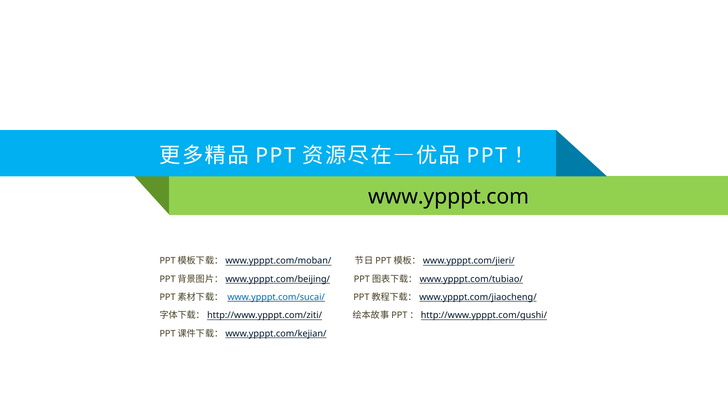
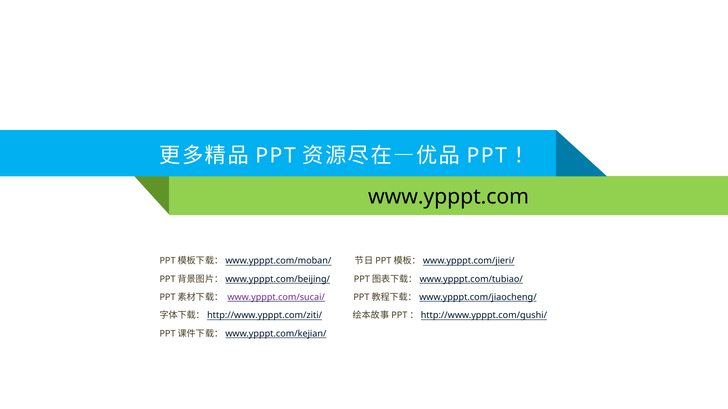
www.ypppt.com/sucai/ colour: blue -> purple
